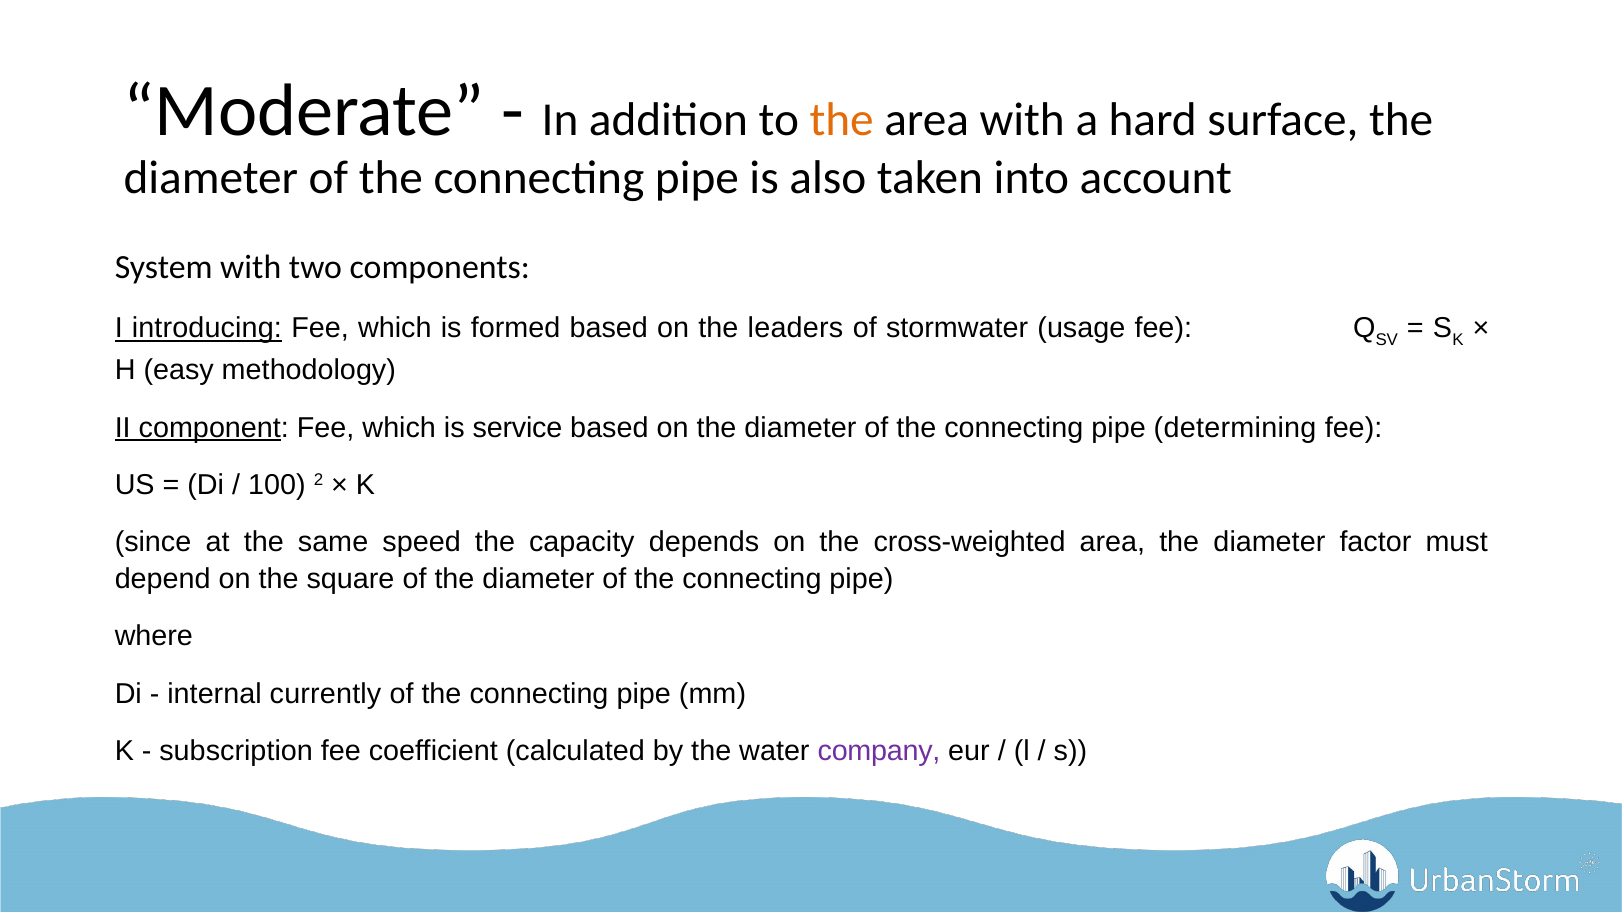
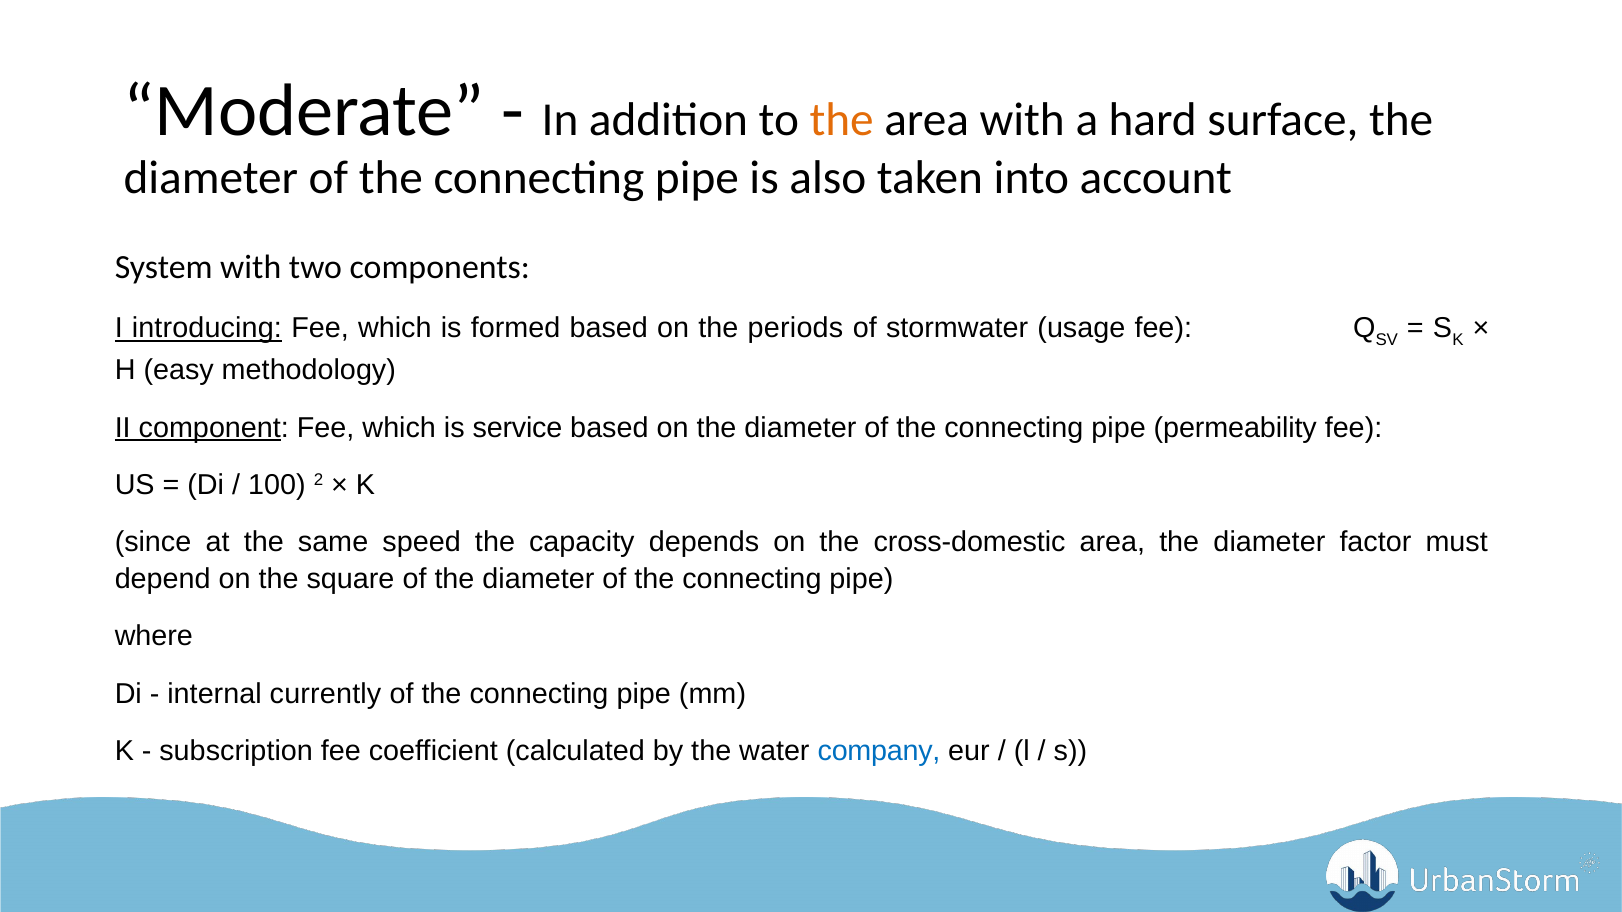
leaders: leaders -> periods
determining: determining -> permeability
cross-weighted: cross-weighted -> cross-domestic
company colour: purple -> blue
